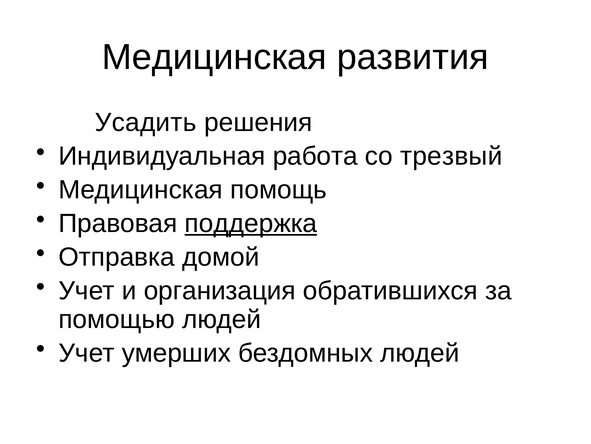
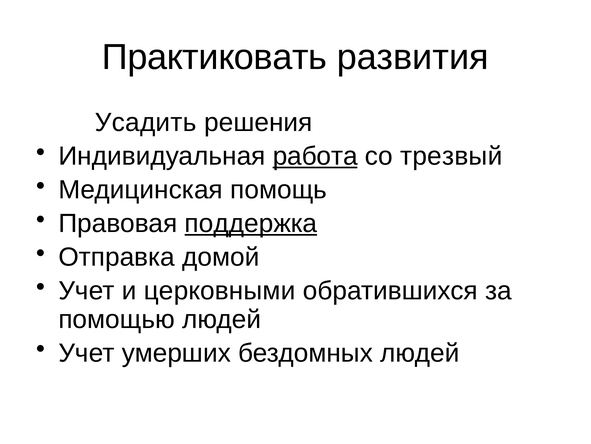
Медицинская at (214, 57): Медицинская -> Практиковать
работа underline: none -> present
организация: организация -> церковными
